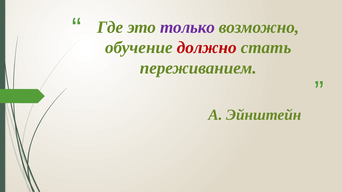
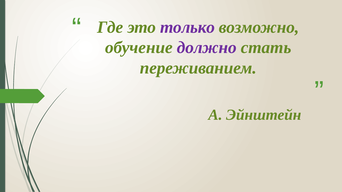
должно colour: red -> purple
